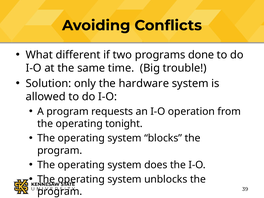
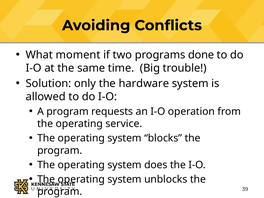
different: different -> moment
tonight: tonight -> service
